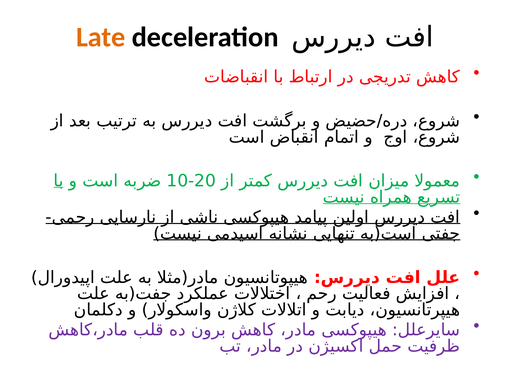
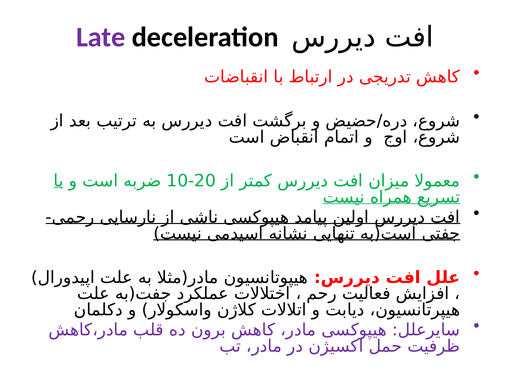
Late colour: orange -> purple
